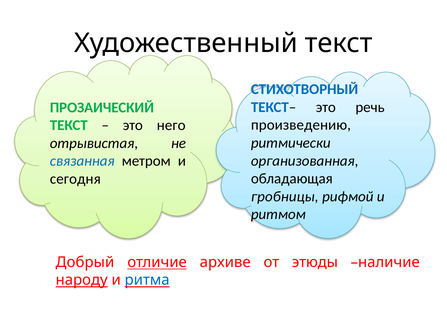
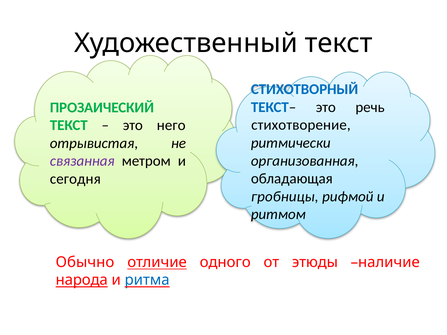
произведению: произведению -> стихотворение
связанная colour: blue -> purple
Добрый: Добрый -> Обычно
архиве: архиве -> одного
народу: народу -> народа
